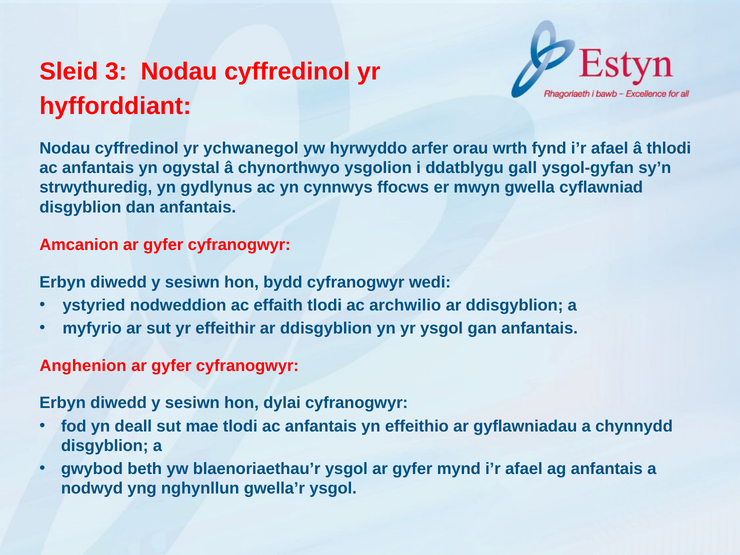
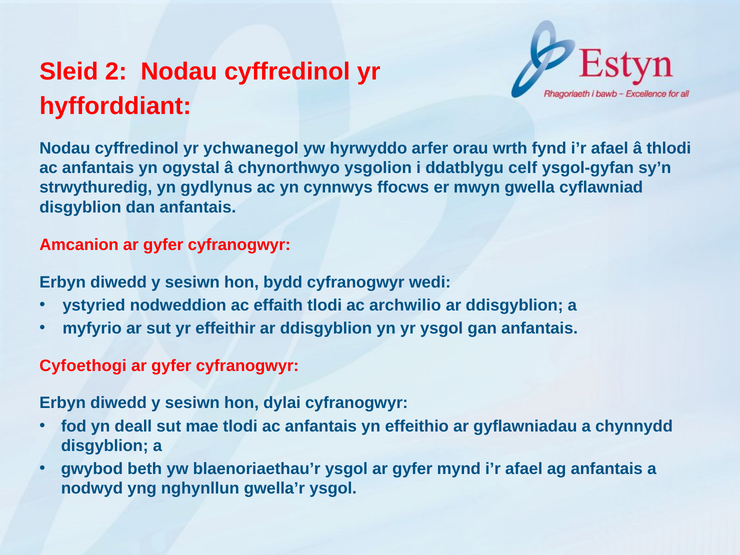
3: 3 -> 2
gall: gall -> celf
Anghenion: Anghenion -> Cyfoethogi
